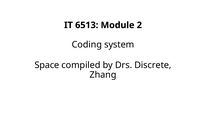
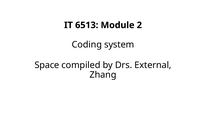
Discrete: Discrete -> External
